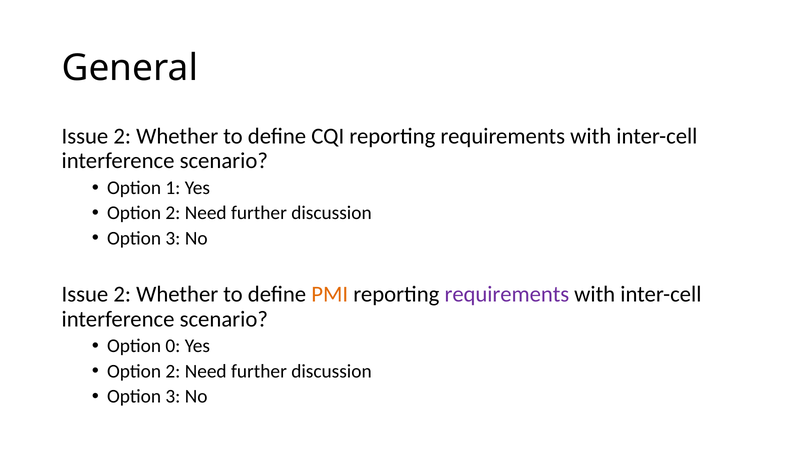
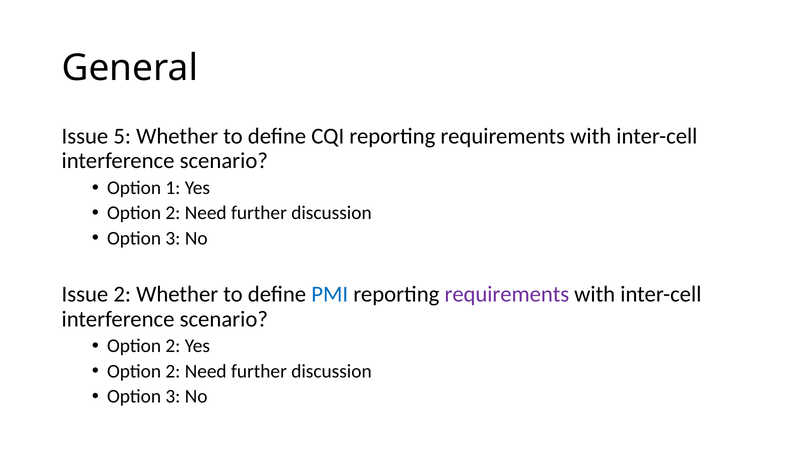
2 at (122, 136): 2 -> 5
PMI colour: orange -> blue
0 at (173, 346): 0 -> 2
